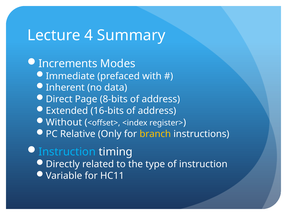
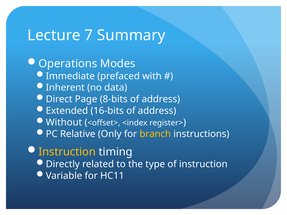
4: 4 -> 7
Increments: Increments -> Operations
Instruction at (67, 152) colour: light blue -> yellow
